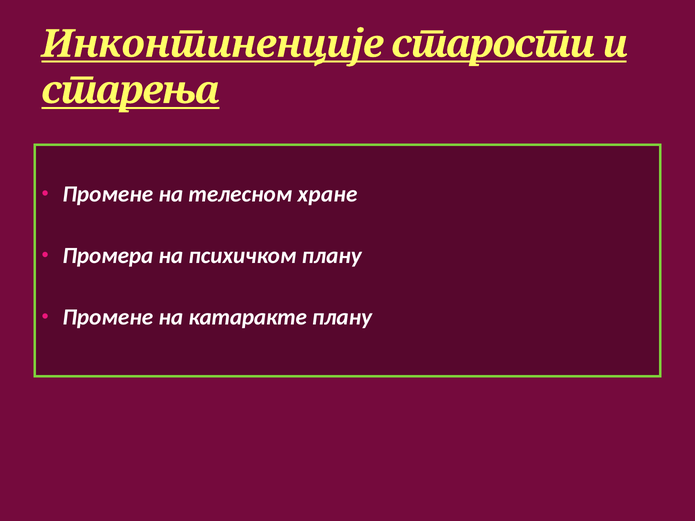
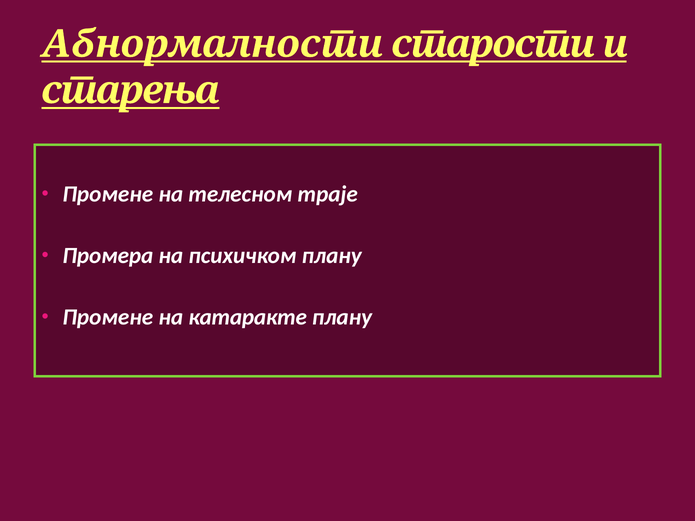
Инконтиненције: Инконтиненције -> Абнормалности
хране: хране -> траје
